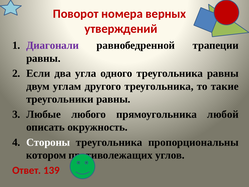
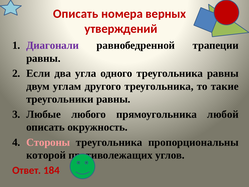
Поворот at (76, 14): Поворот -> Описать
Стороны colour: white -> pink
котором: котором -> которой
139: 139 -> 184
